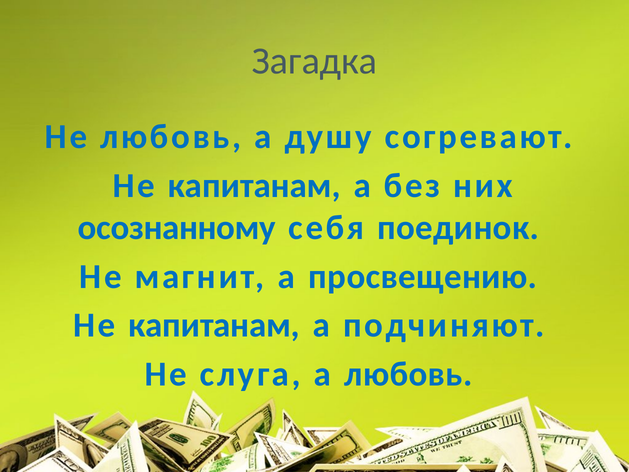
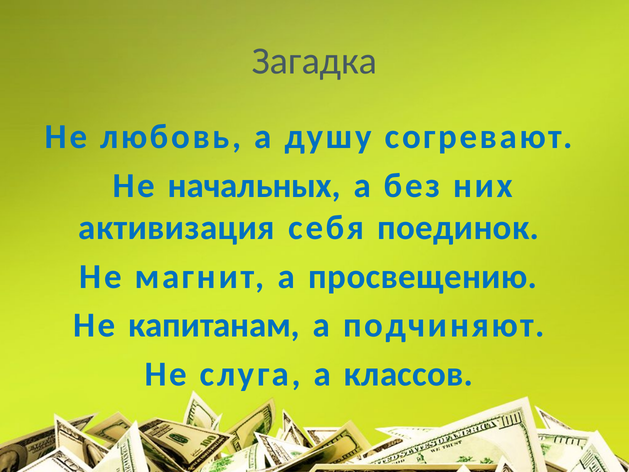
капитанам at (254, 186): капитанам -> начальных
осознанному: осознанному -> активизация
а любовь: любовь -> классов
